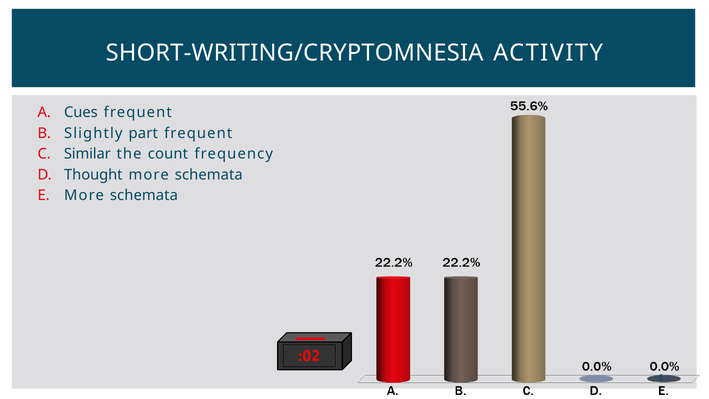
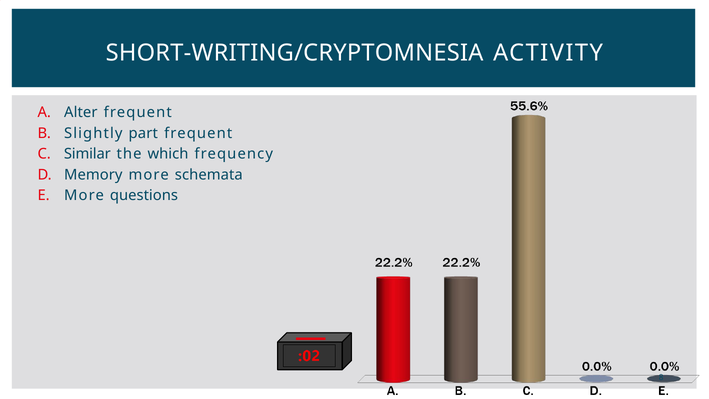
Cues: Cues -> Alter
count: count -> which
Thought: Thought -> Memory
schemata at (144, 195): schemata -> questions
